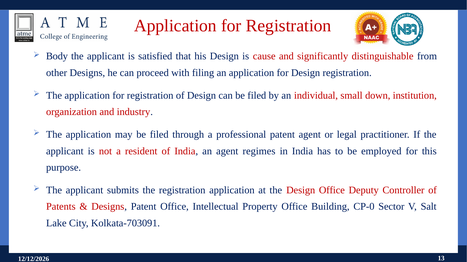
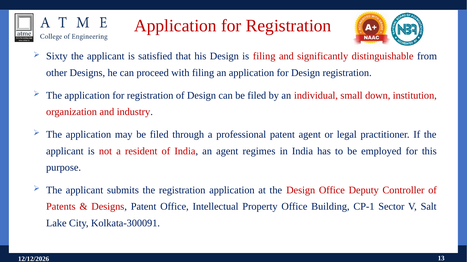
Body: Body -> Sixty
is cause: cause -> filing
CP-0: CP-0 -> CP-1
Kolkata-703091: Kolkata-703091 -> Kolkata-300091
